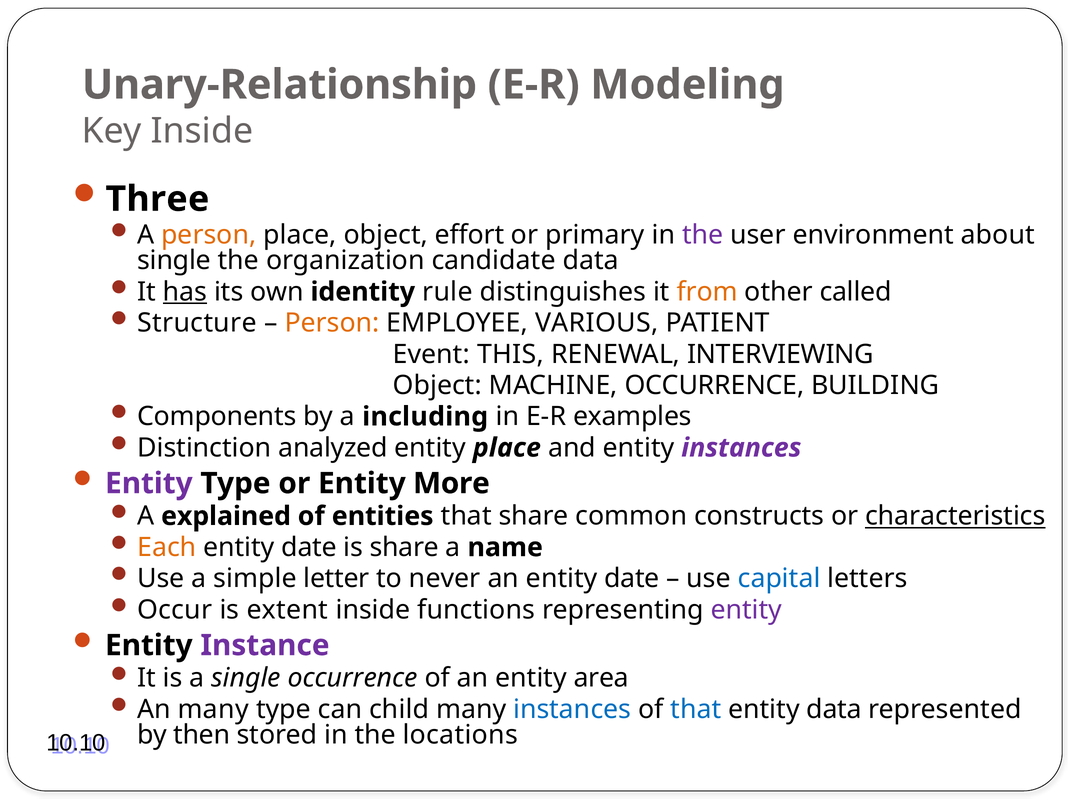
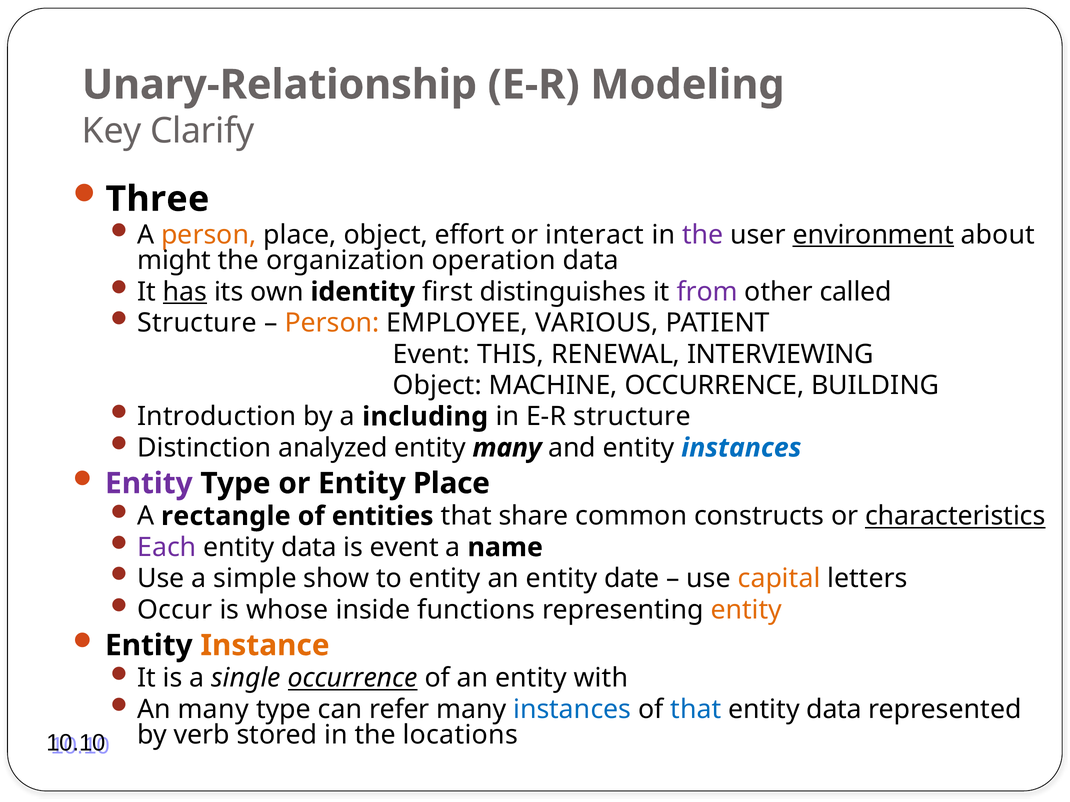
Key Inside: Inside -> Clarify
primary: primary -> interact
environment underline: none -> present
single at (174, 261): single -> might
candidate: candidate -> operation
rule: rule -> first
from colour: orange -> purple
Components: Components -> Introduction
E-R examples: examples -> structure
entity place: place -> many
instances at (741, 448) colour: purple -> blue
Entity More: More -> Place
explained: explained -> rectangle
Each colour: orange -> purple
date at (309, 548): date -> data
is share: share -> event
letter: letter -> show
to never: never -> entity
capital colour: blue -> orange
extent: extent -> whose
entity at (746, 610) colour: purple -> orange
Instance colour: purple -> orange
occurrence at (353, 679) underline: none -> present
area: area -> with
child: child -> refer
then: then -> verb
